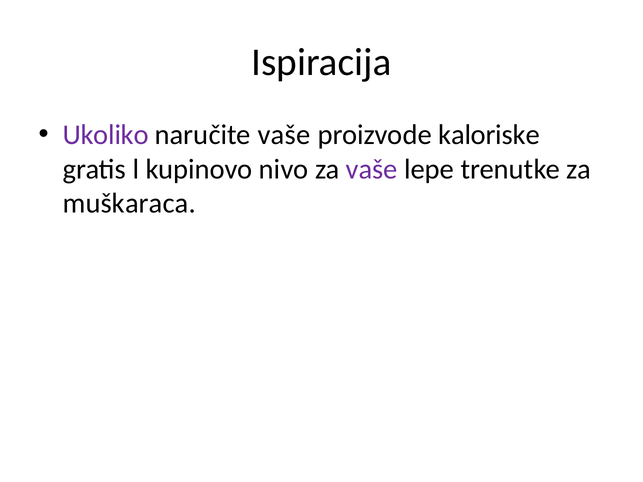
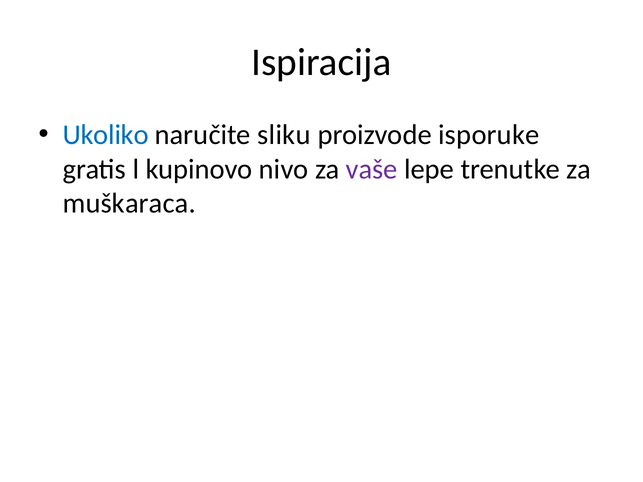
Ukoliko colour: purple -> blue
naručite vaše: vaše -> sliku
kaloriske: kaloriske -> isporuke
